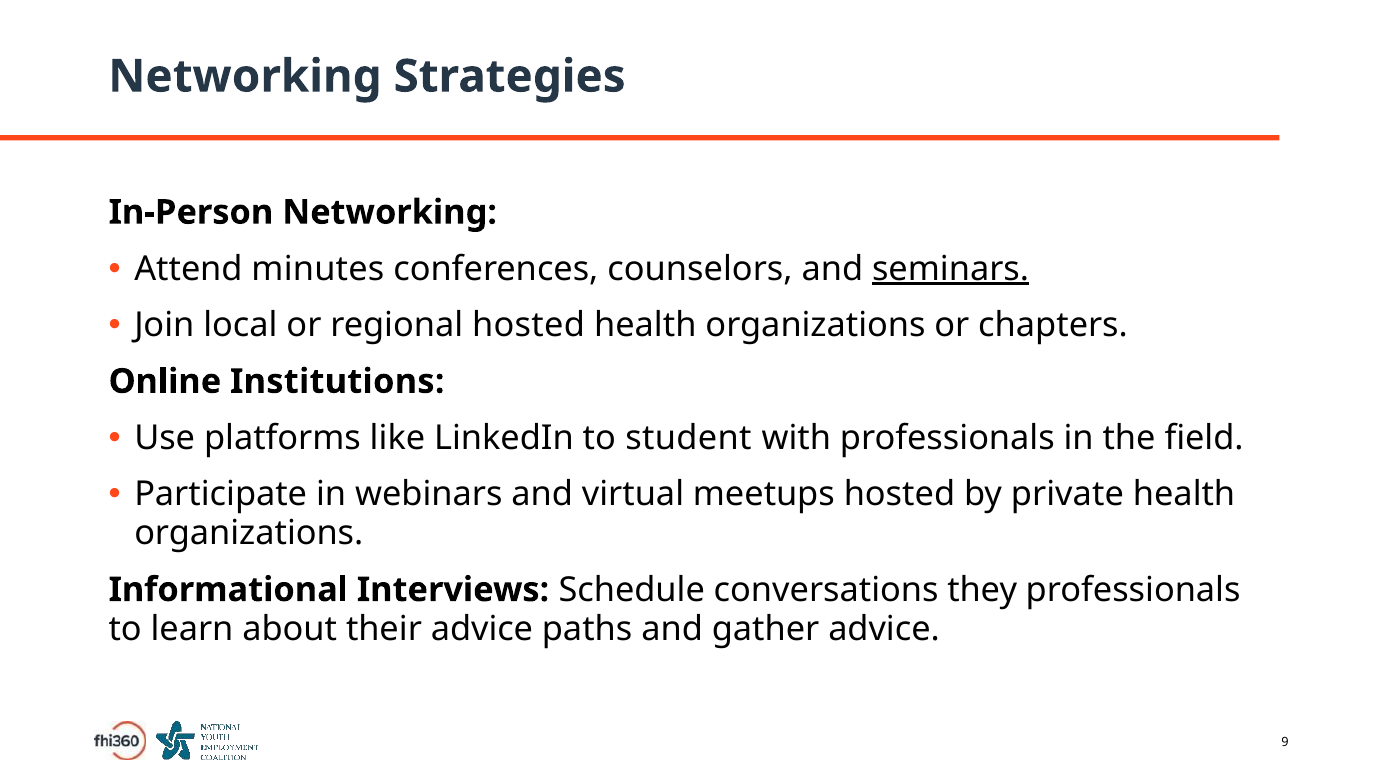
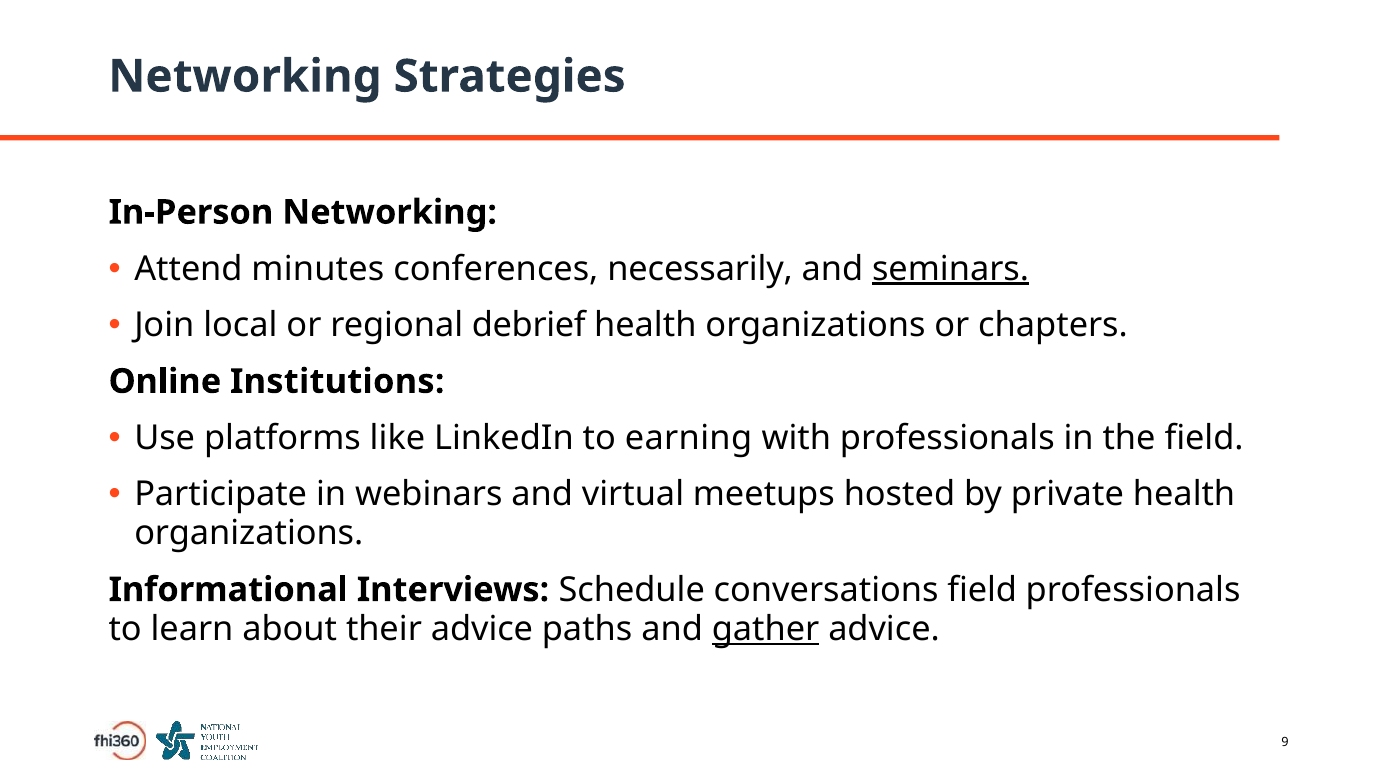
counselors: counselors -> necessarily
regional hosted: hosted -> debrief
student: student -> earning
conversations they: they -> field
gather underline: none -> present
